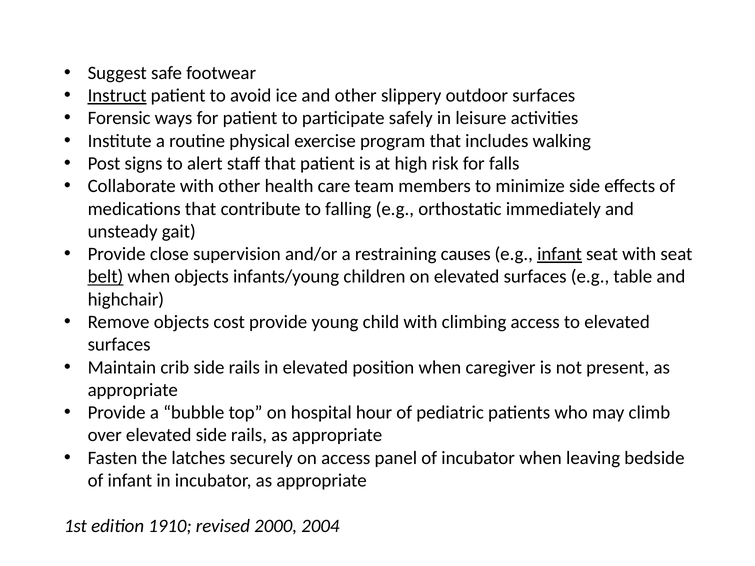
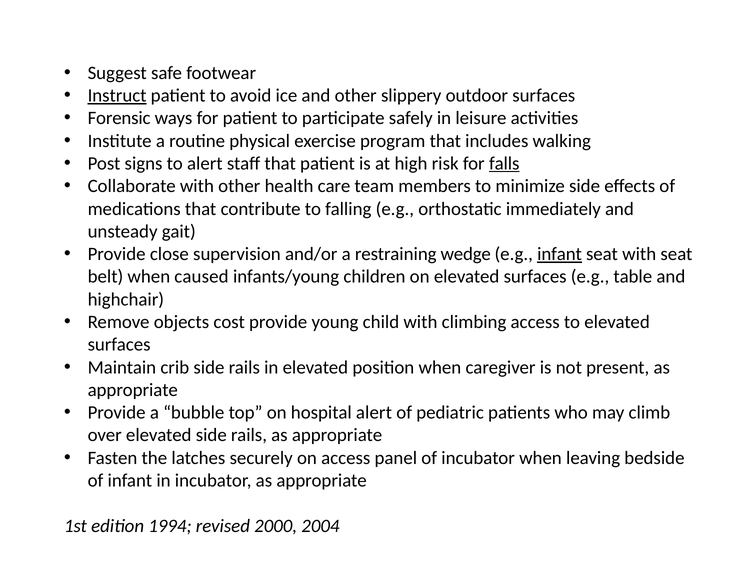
falls underline: none -> present
causes: causes -> wedge
belt underline: present -> none
when objects: objects -> caused
hospital hour: hour -> alert
1910: 1910 -> 1994
